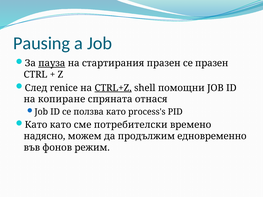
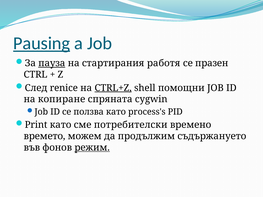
Pausing underline: none -> present
стартирания празен: празен -> работя
отнася: отнася -> cygwin
Като at (36, 125): Като -> Print
надясно: надясно -> времето
едновременно: едновременно -> съдържануето
режим underline: none -> present
